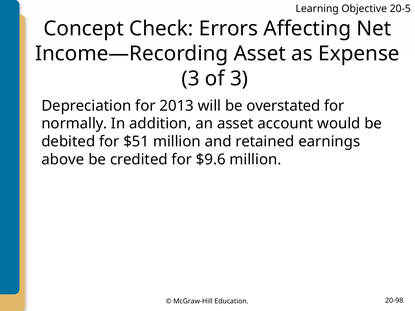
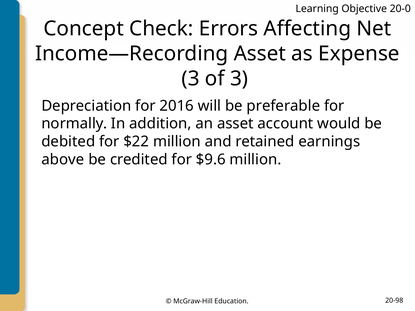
20-5: 20-5 -> 20-0
2013: 2013 -> 2016
overstated: overstated -> preferable
$51: $51 -> $22
